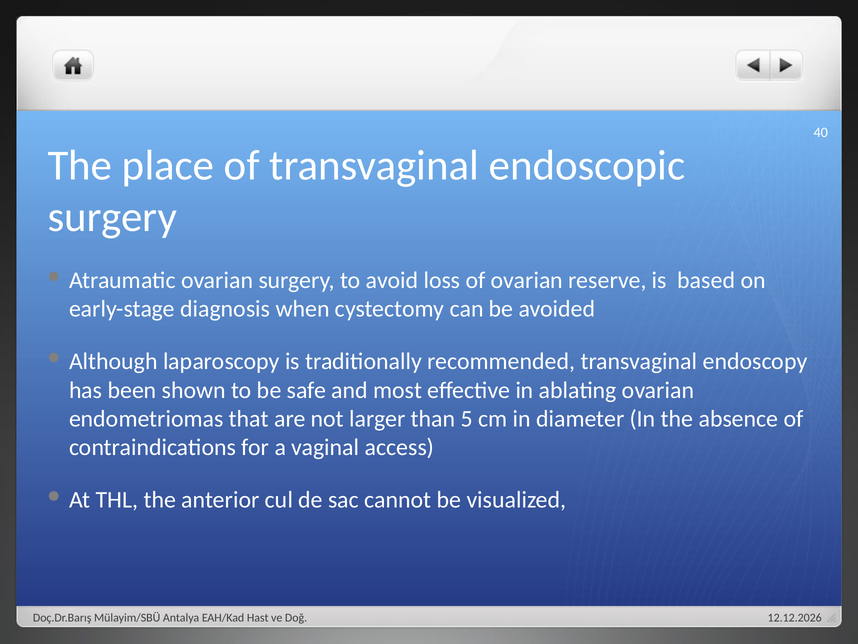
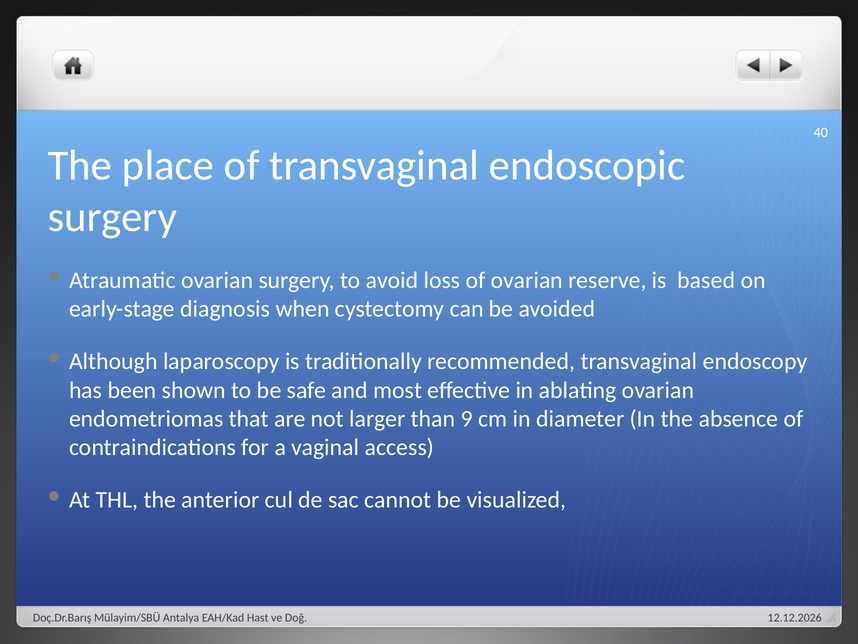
5: 5 -> 9
